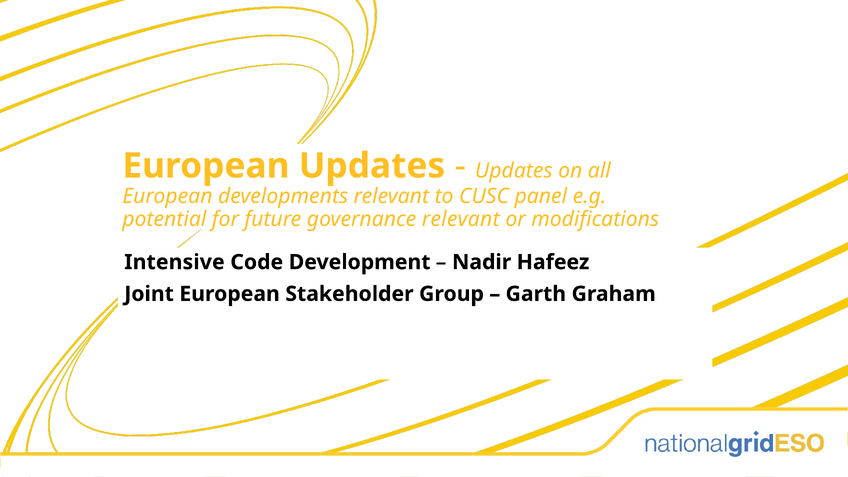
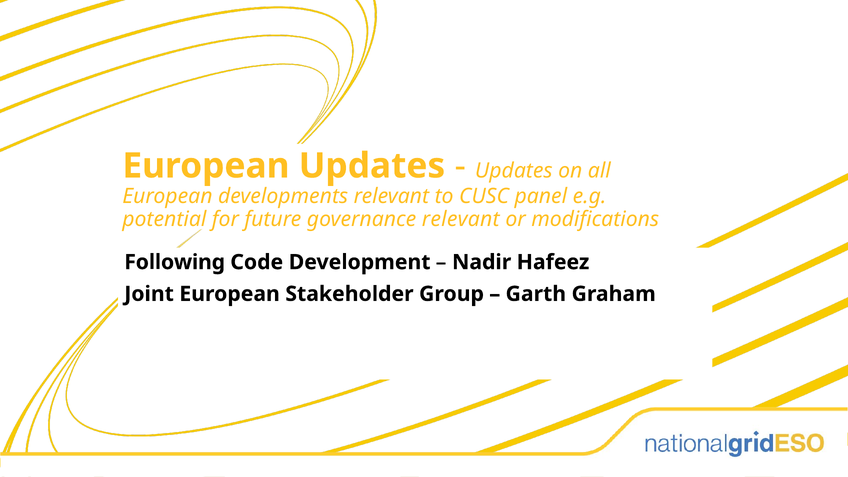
Intensive: Intensive -> Following
